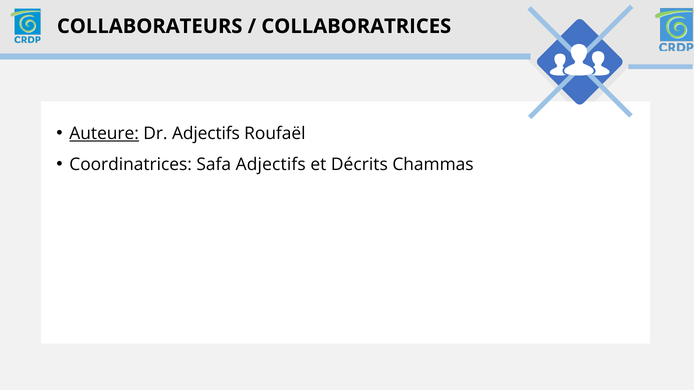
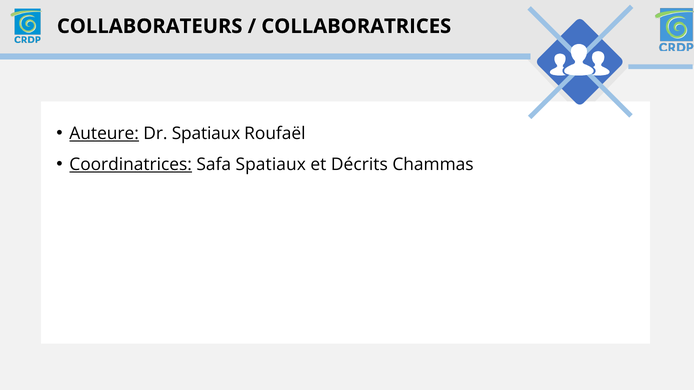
Dr Adjectifs: Adjectifs -> Spatiaux
Coordinatrices underline: none -> present
Safa Adjectifs: Adjectifs -> Spatiaux
